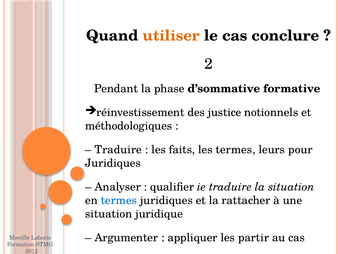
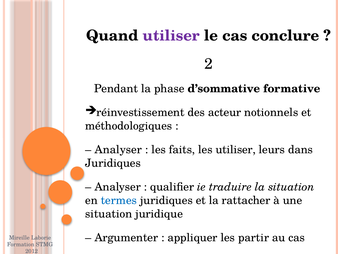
utiliser at (171, 35) colour: orange -> purple
justice: justice -> acteur
Traduire at (118, 149): Traduire -> Analyser
les termes: termes -> utiliser
pour: pour -> dans
